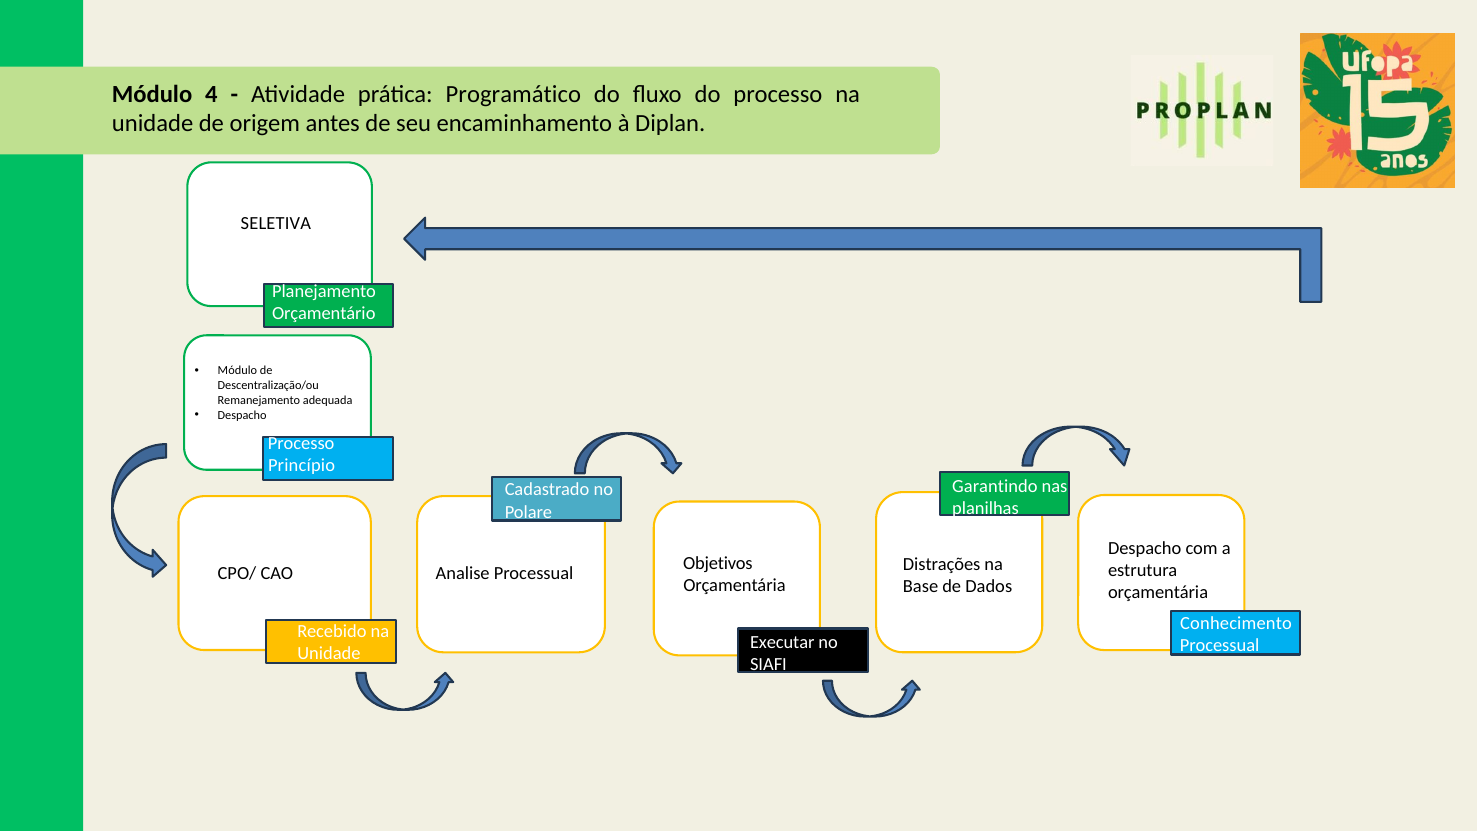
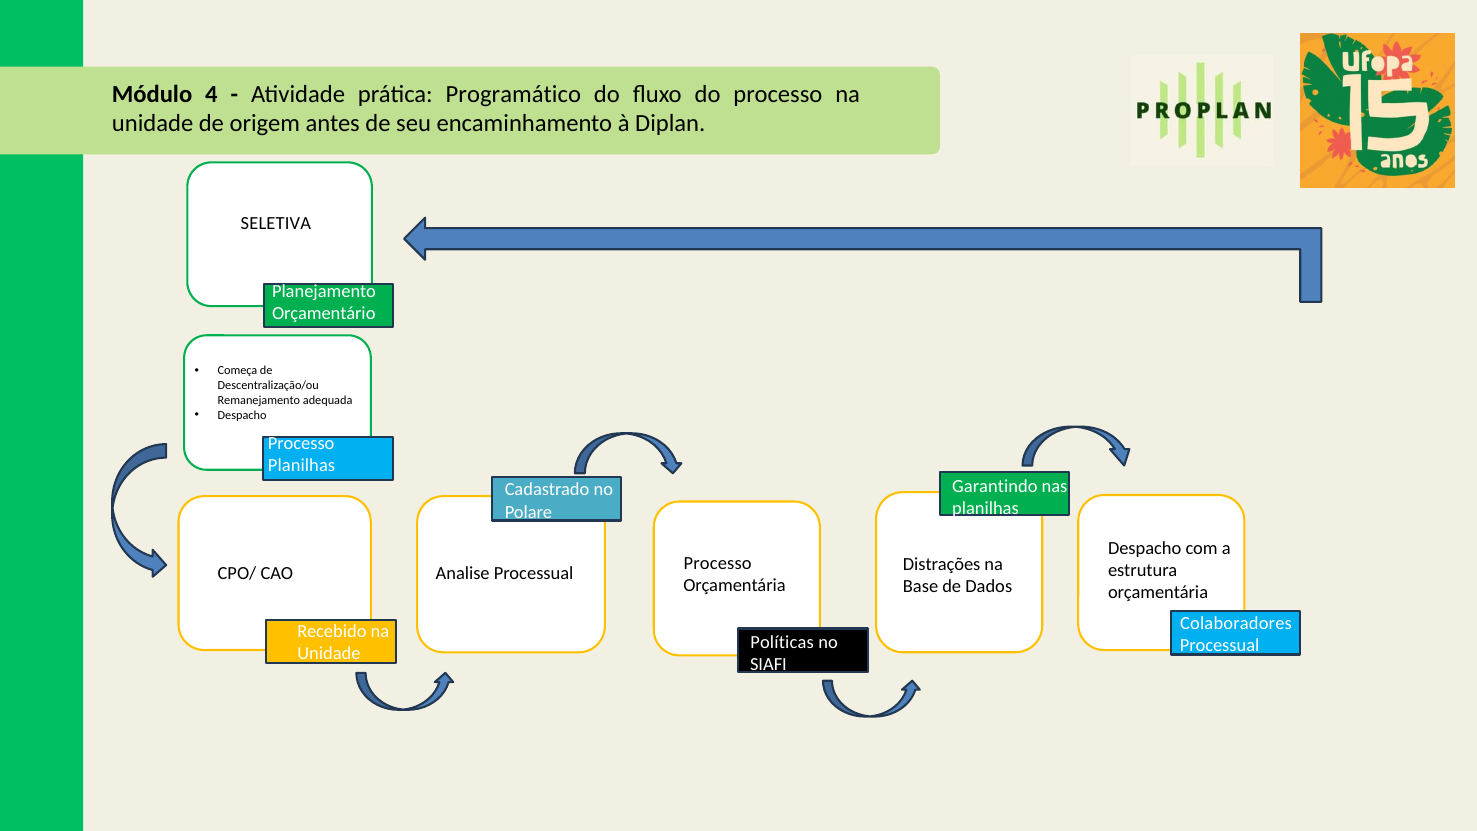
Módulo at (237, 371): Módulo -> Começa
Princípio at (302, 465): Princípio -> Planilhas
Objetivos at (718, 563): Objetivos -> Processo
Conhecimento: Conhecimento -> Colaboradores
Executar: Executar -> Políticas
